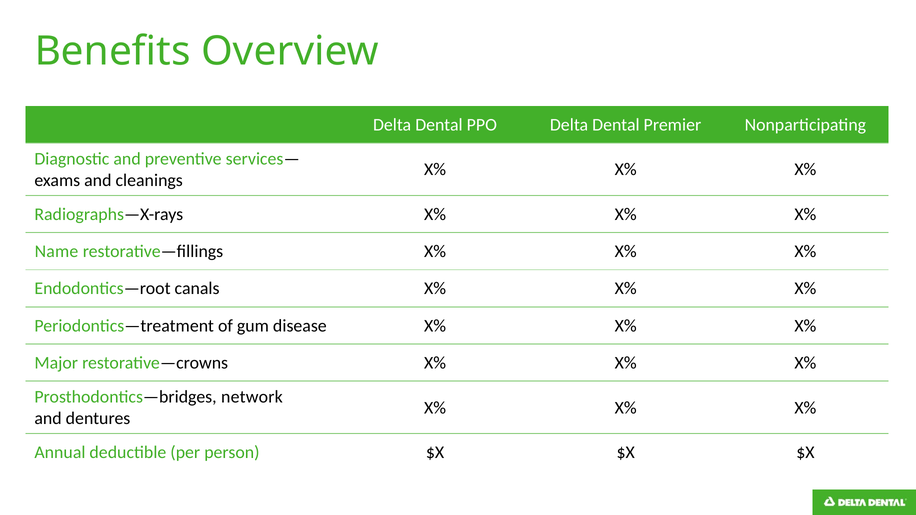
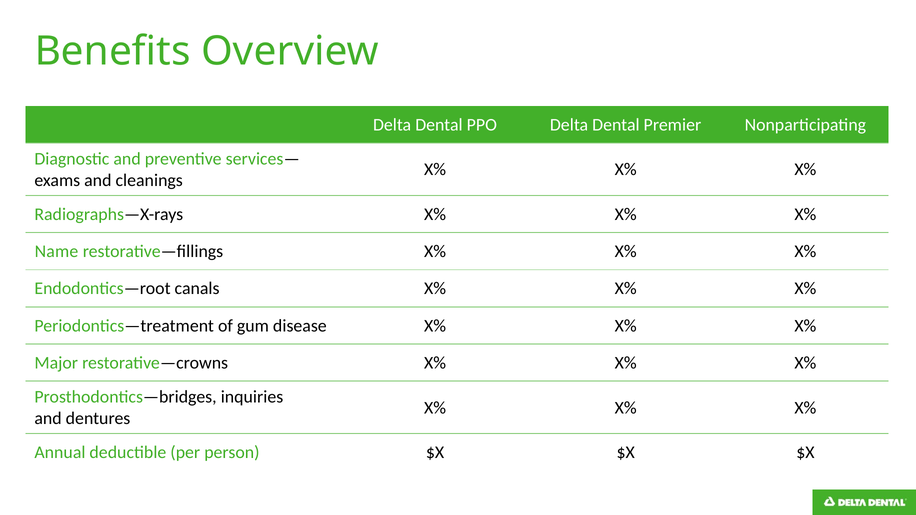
network: network -> inquiries
